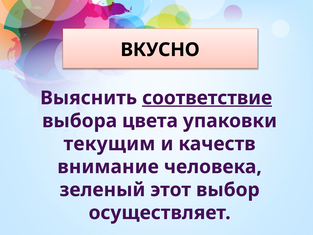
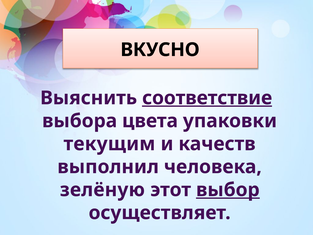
внимание: внимание -> выполнил
зеленый: зеленый -> зелёную
выбор underline: none -> present
